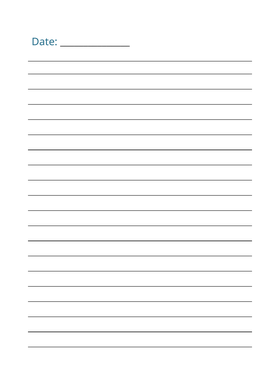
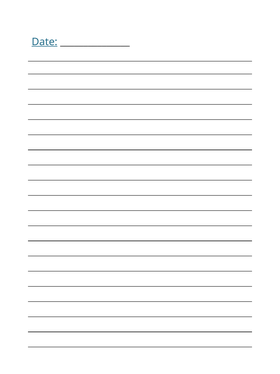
Date underline: none -> present
